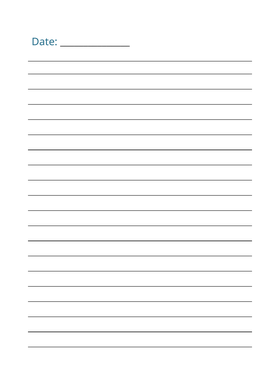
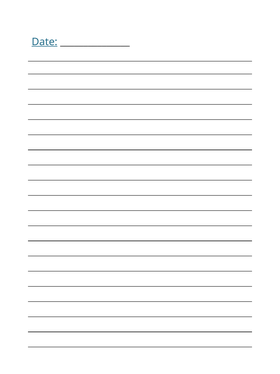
Date underline: none -> present
